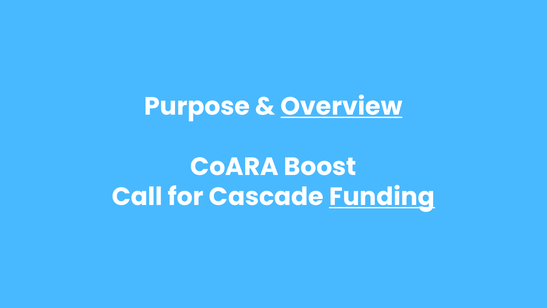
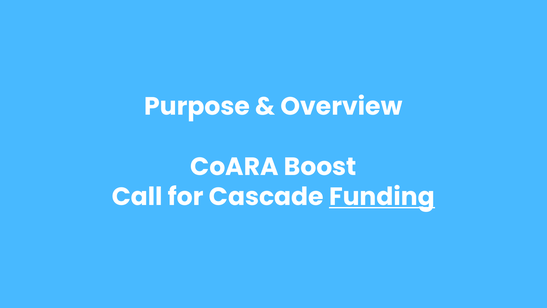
Overview underline: present -> none
